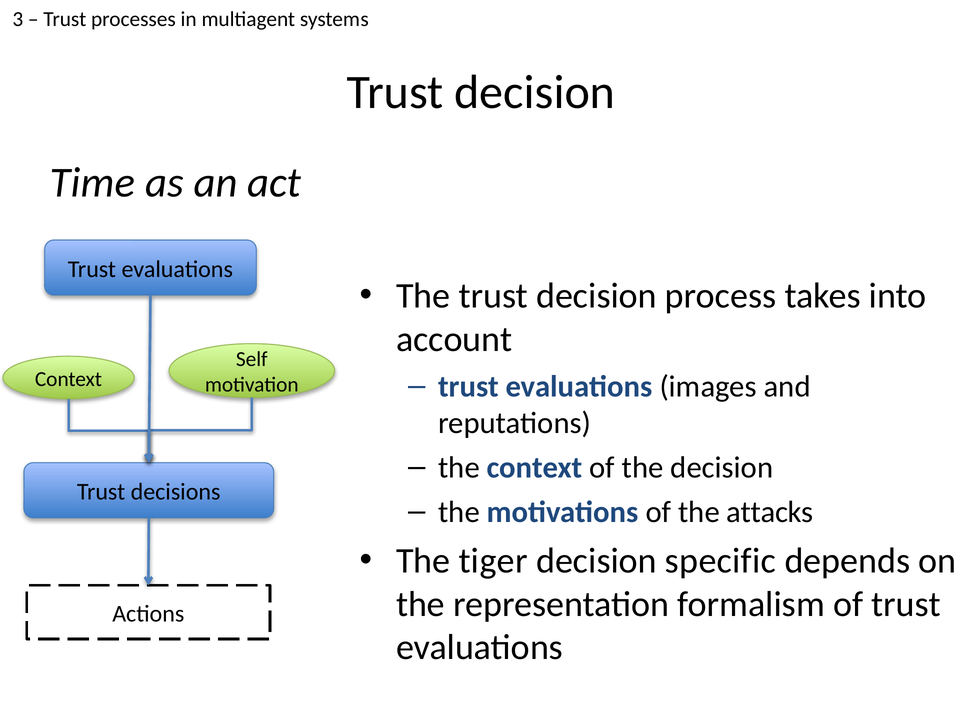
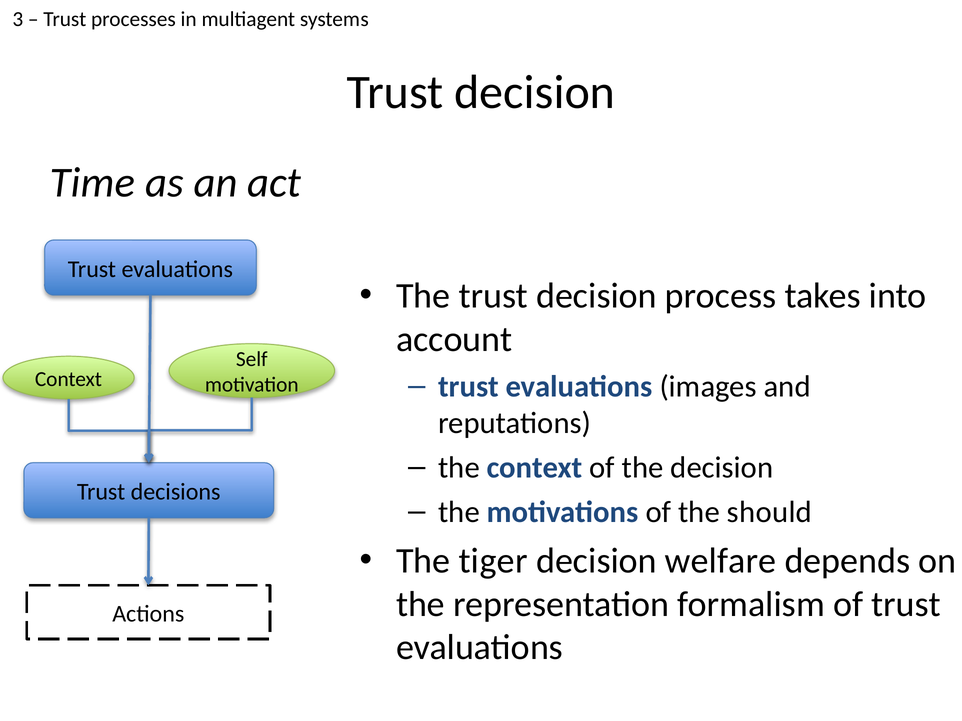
attacks: attacks -> should
specific: specific -> welfare
